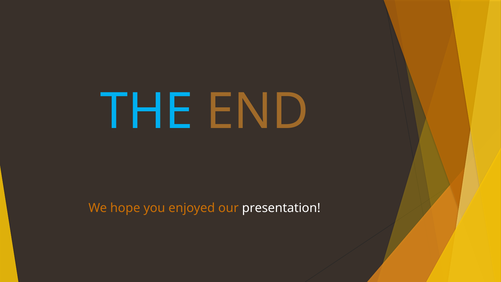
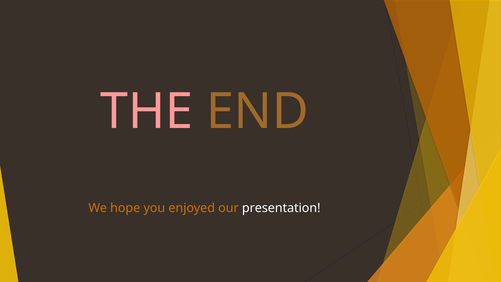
THE colour: light blue -> pink
